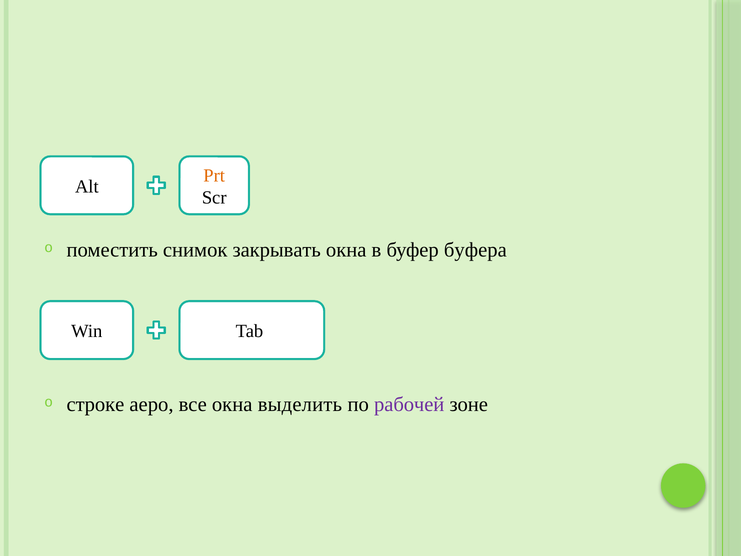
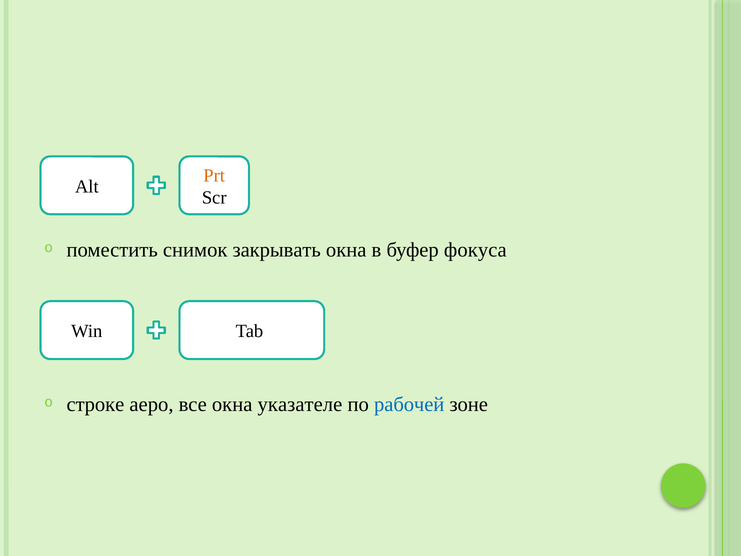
буфера: буфера -> фокуса
выделить: выделить -> указателе
рабочей colour: purple -> blue
